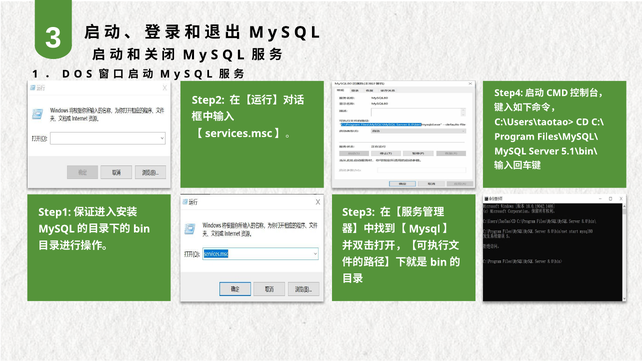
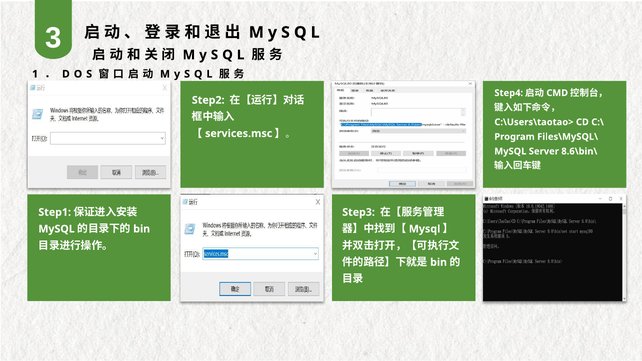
5.1\bin\: 5.1\bin\ -> 8.6\bin\
